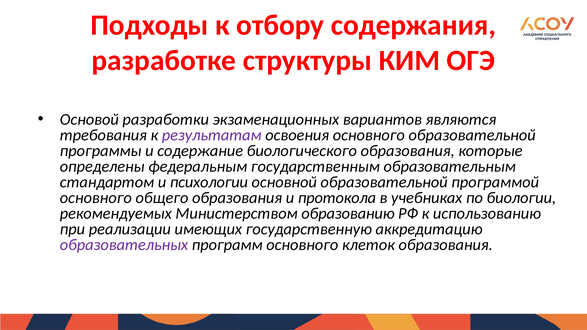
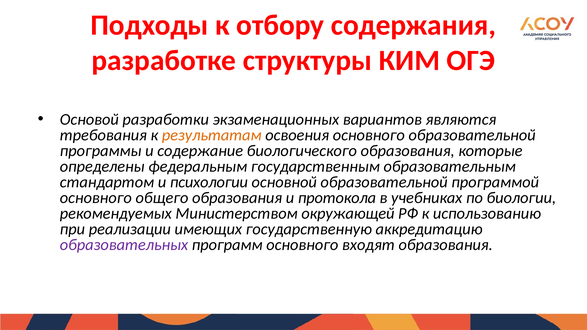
результатам colour: purple -> orange
образованию: образованию -> окружающей
клеток: клеток -> входят
